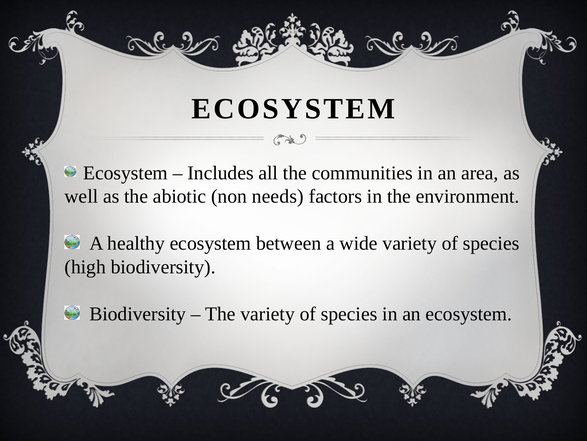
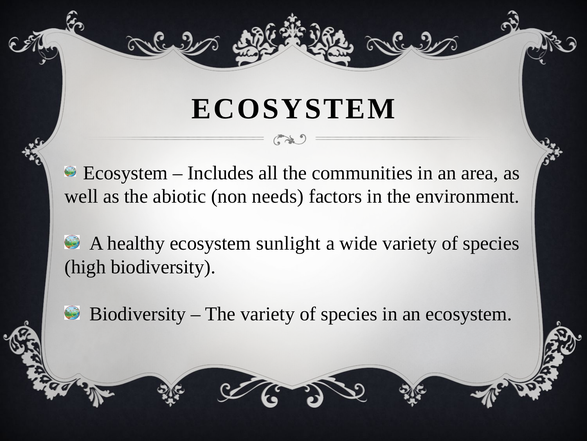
between: between -> sunlight
